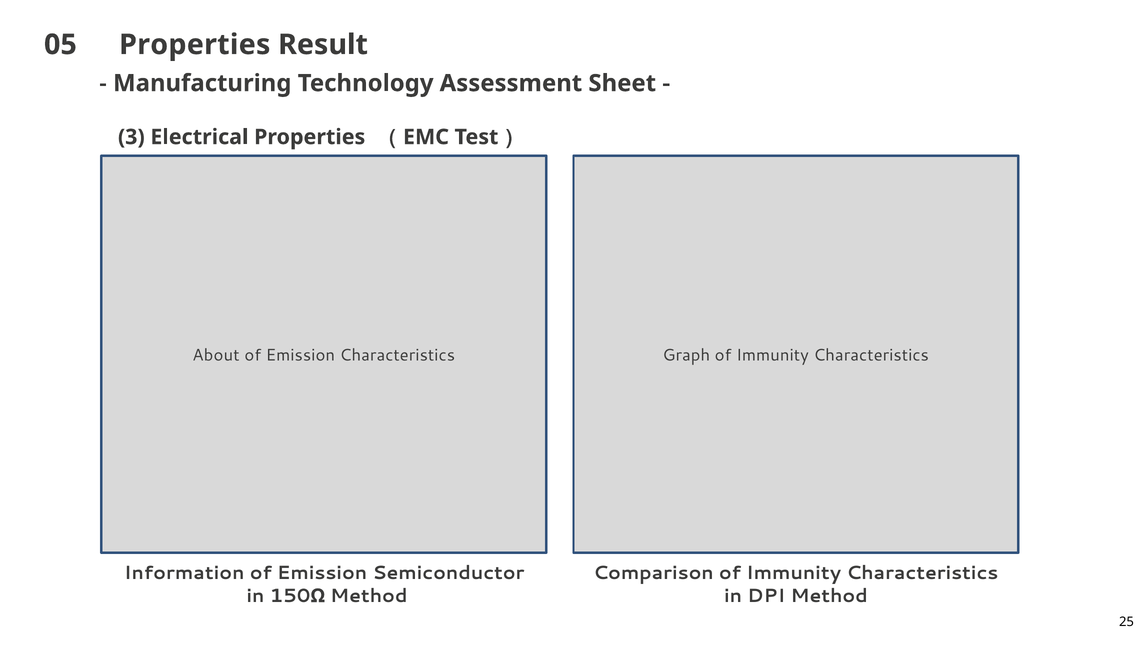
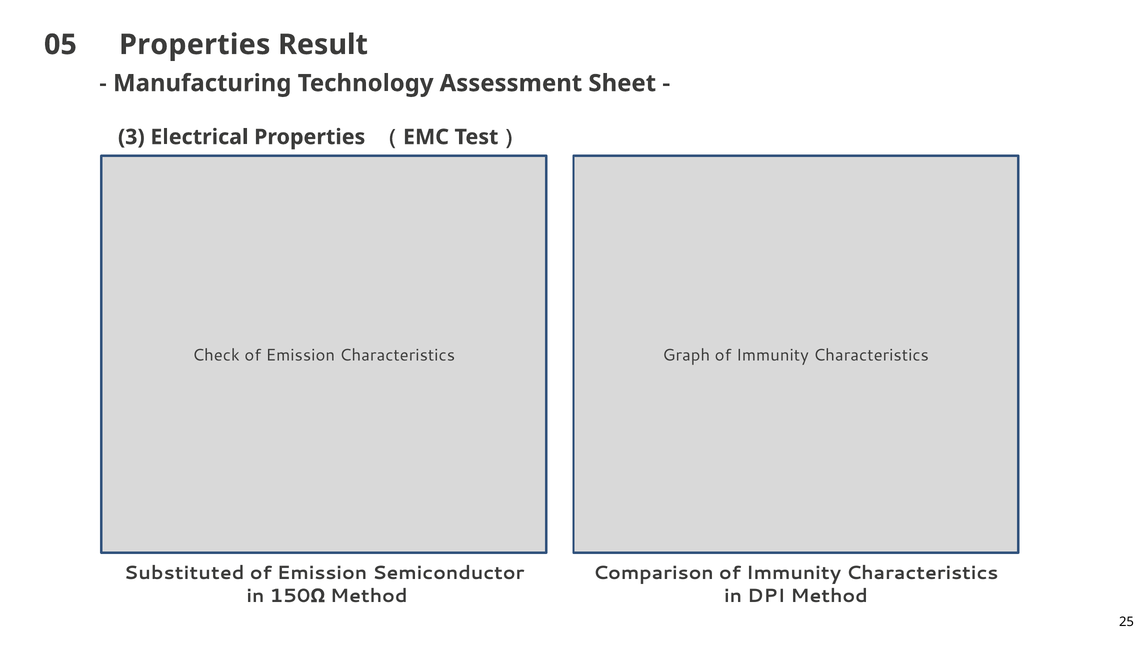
About: About -> Check
Information: Information -> Substituted
